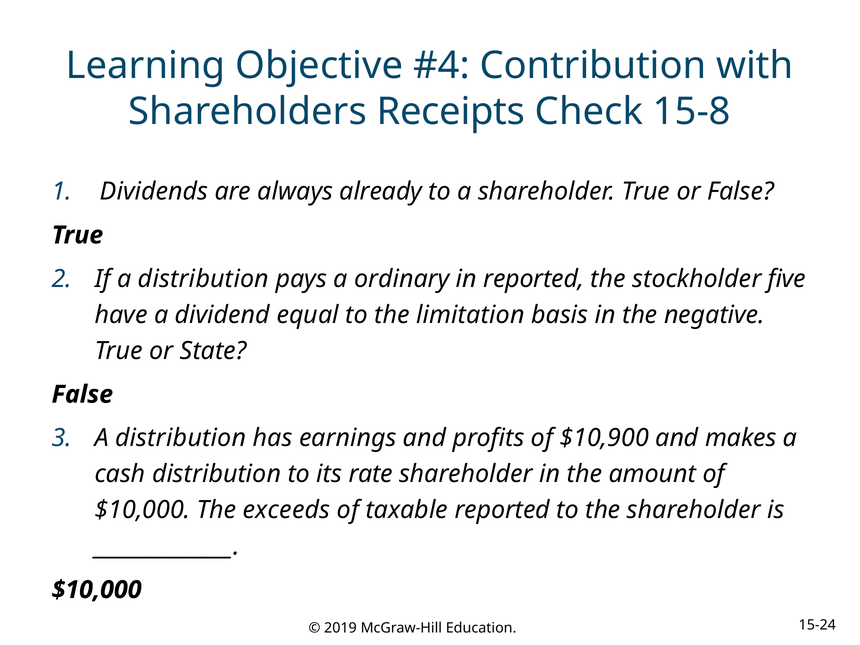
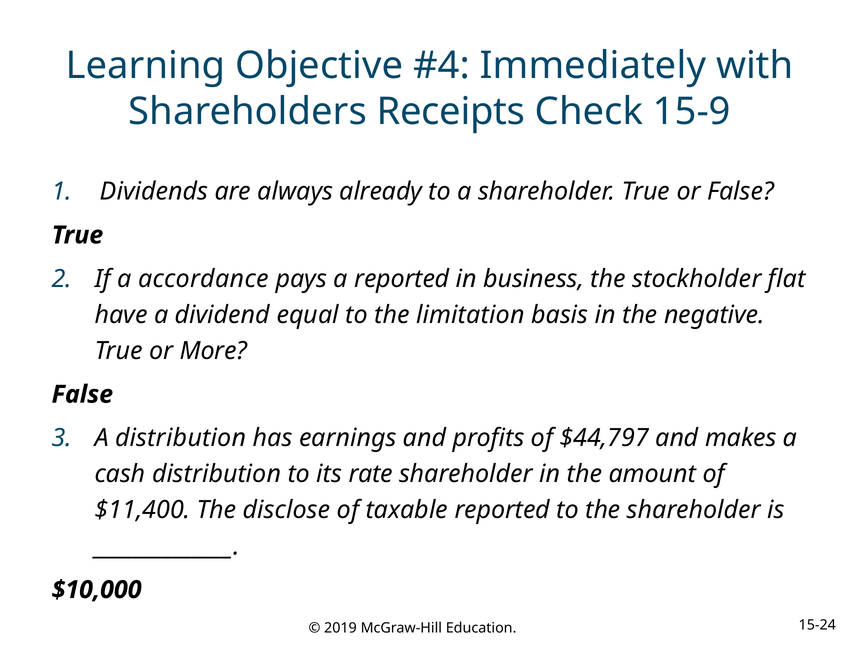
Contribution: Contribution -> Immediately
15-8: 15-8 -> 15-9
If a distribution: distribution -> accordance
a ordinary: ordinary -> reported
in reported: reported -> business
five: five -> flat
State: State -> More
$10,900: $10,900 -> $44,797
$10,000 at (142, 510): $10,000 -> $11,400
exceeds: exceeds -> disclose
